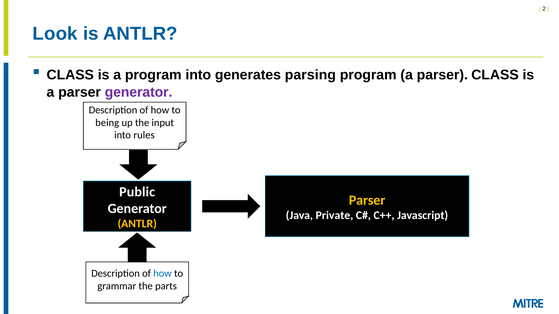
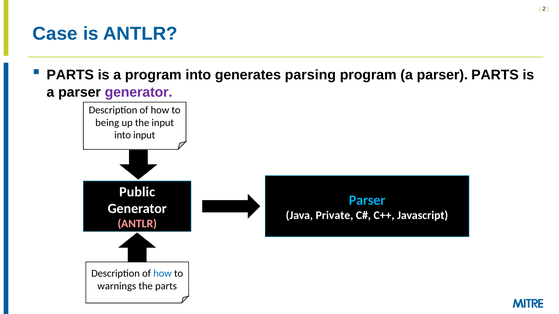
Look: Look -> Case
CLASS at (70, 75): CLASS -> PARTS
parser CLASS: CLASS -> PARTS
into rules: rules -> input
Parser at (367, 201) colour: yellow -> light blue
ANTLR at (137, 224) colour: yellow -> pink
grammar: grammar -> warnings
